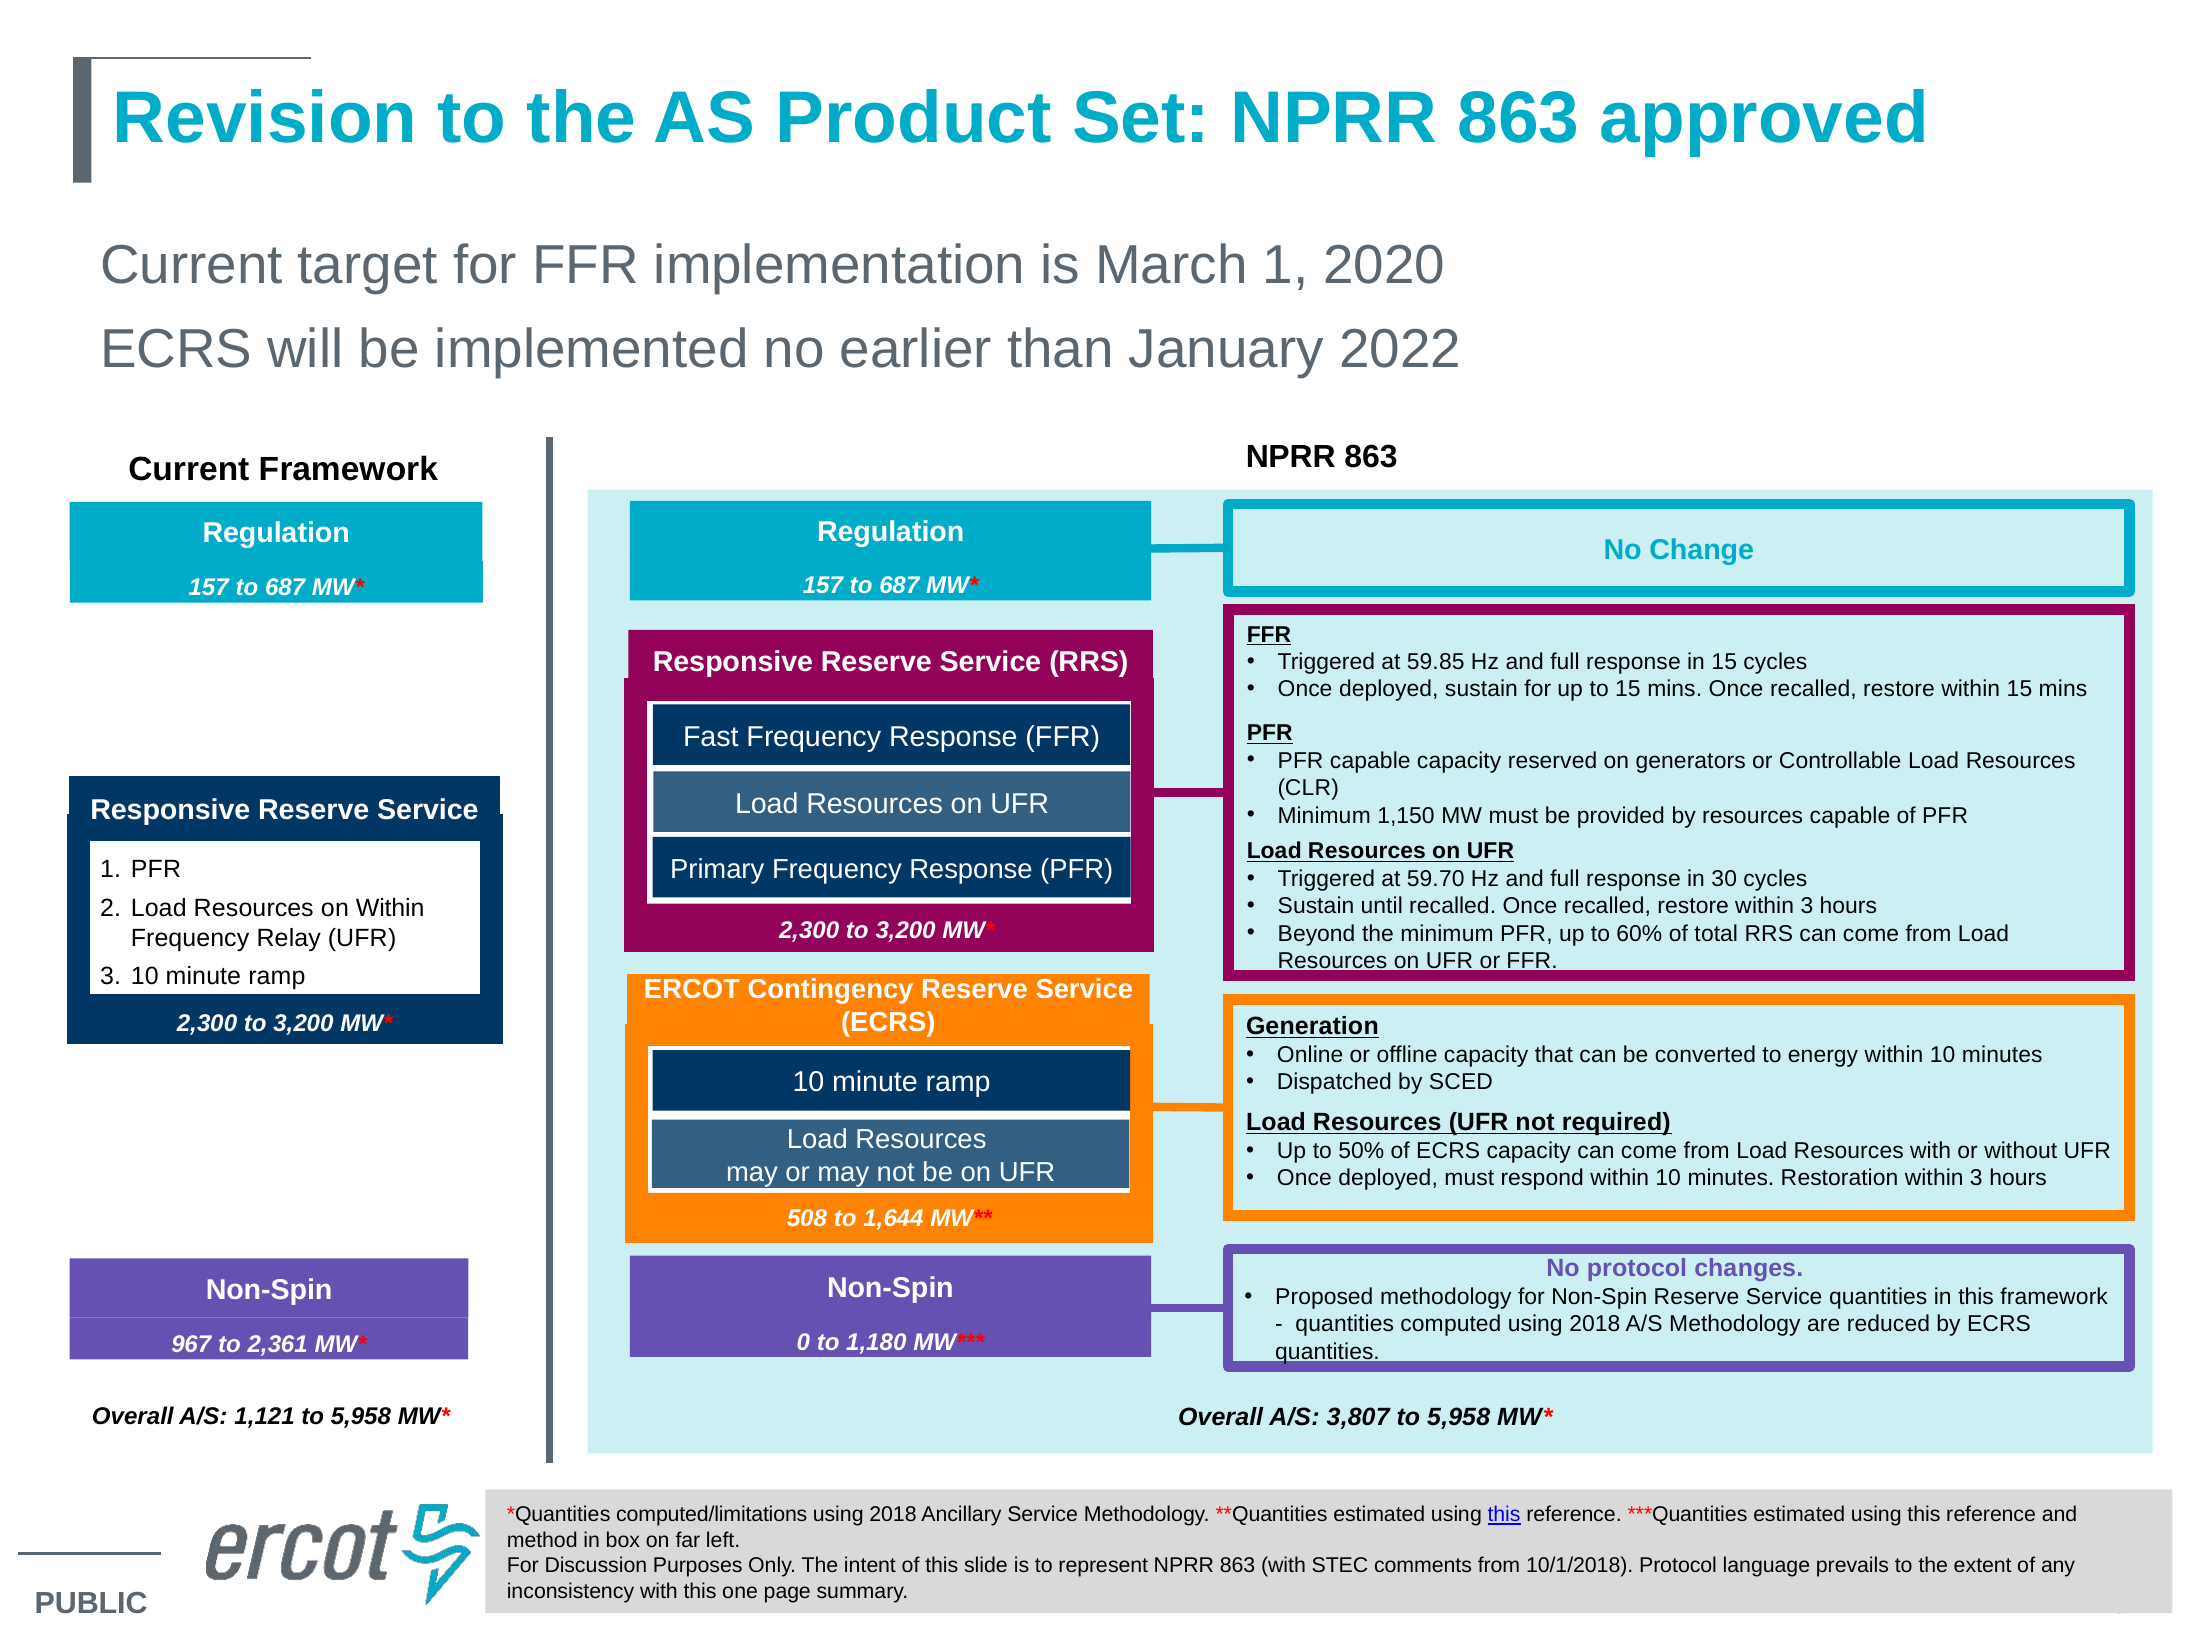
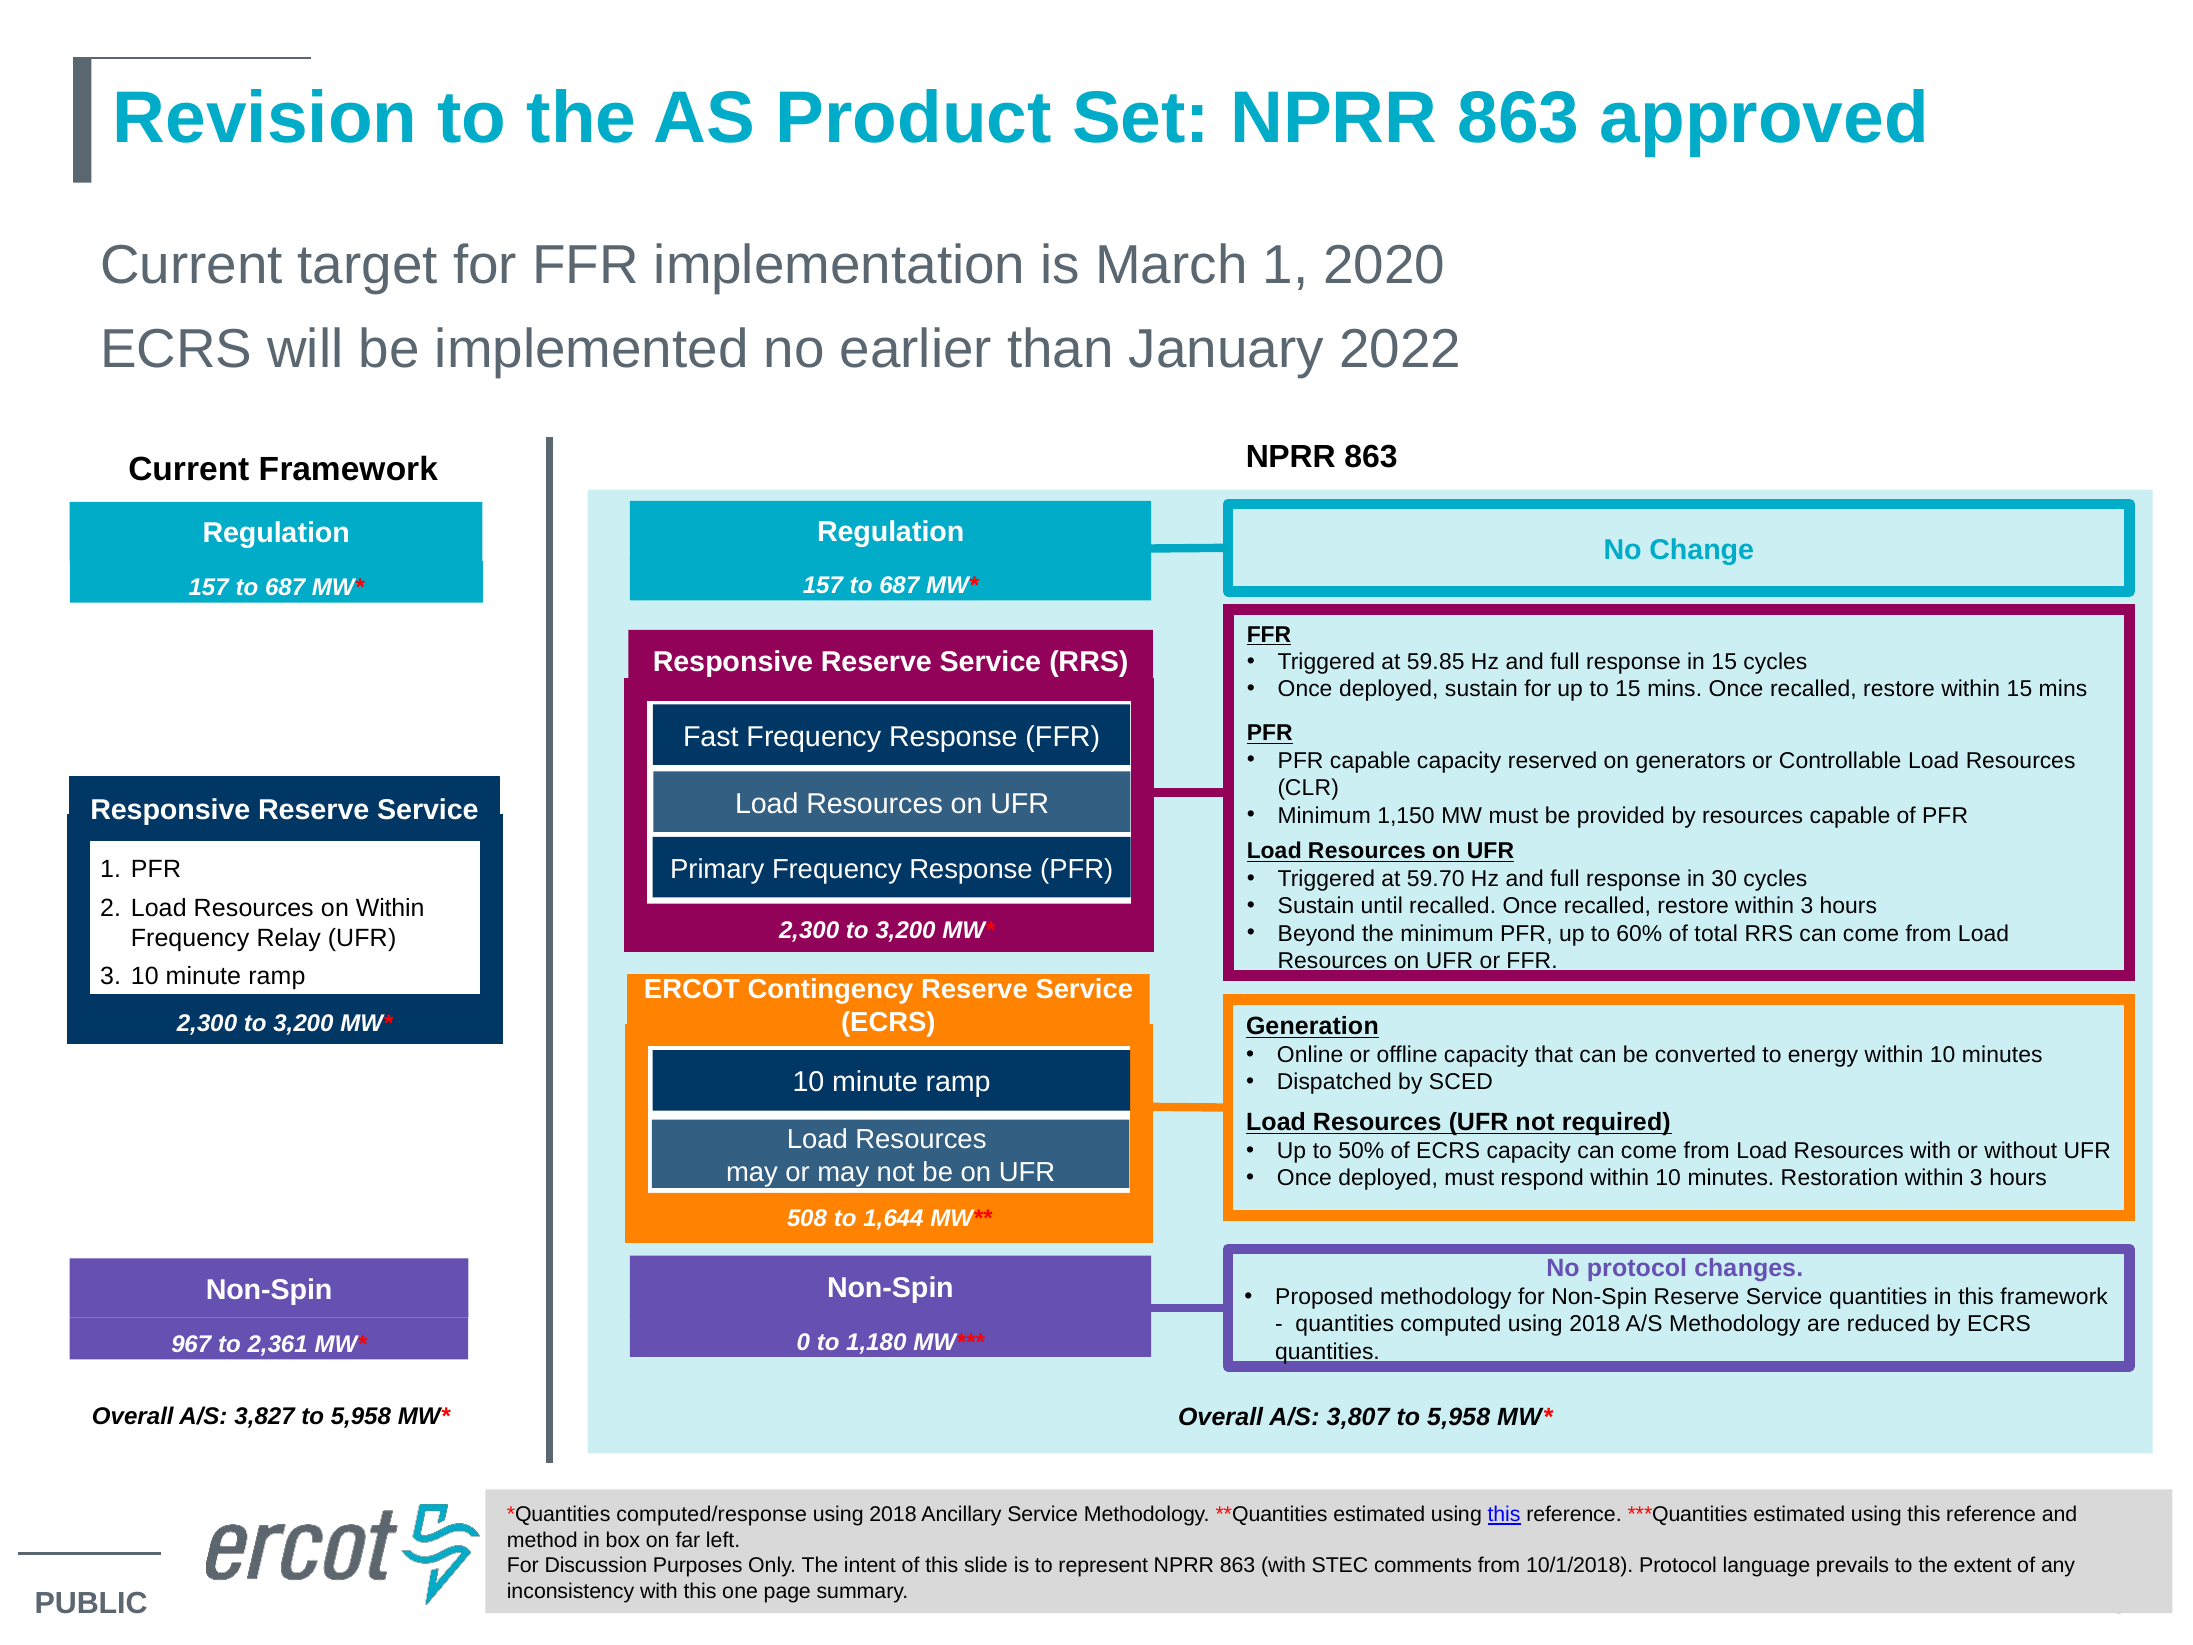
1,121: 1,121 -> 3,827
computed/limitations: computed/limitations -> computed/response
